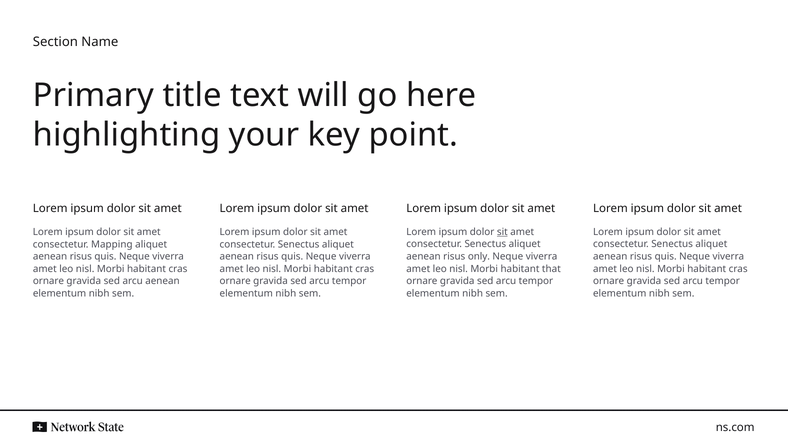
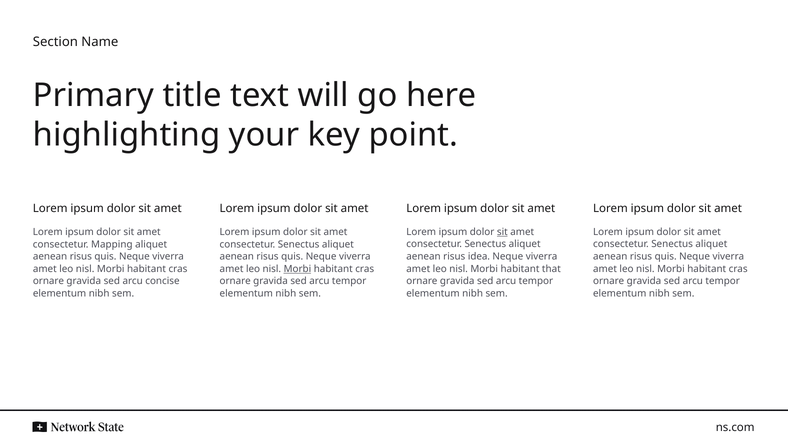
only: only -> idea
Morbi at (297, 269) underline: none -> present
arcu aenean: aenean -> concise
